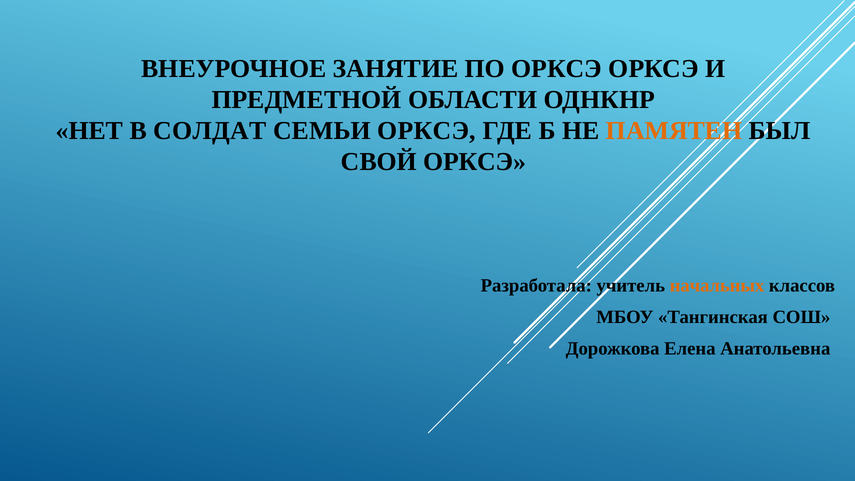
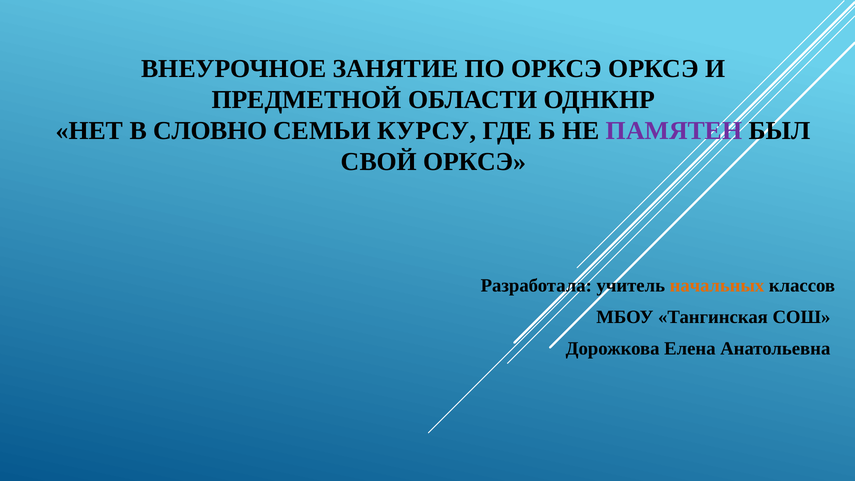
СОЛДАТ: СОЛДАТ -> СЛОВНО
СЕМЬИ ОРКСЭ: ОРКСЭ -> КУРСУ
ПАМЯТЕН colour: orange -> purple
